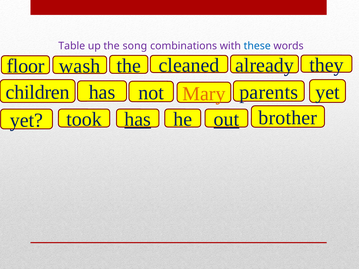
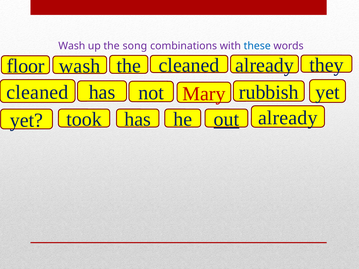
Table at (72, 46): Table -> Wash
children at (38, 92): children -> cleaned
Mary colour: orange -> red
parents: parents -> rubbish
has at (138, 120) underline: present -> none
yet brother: brother -> already
